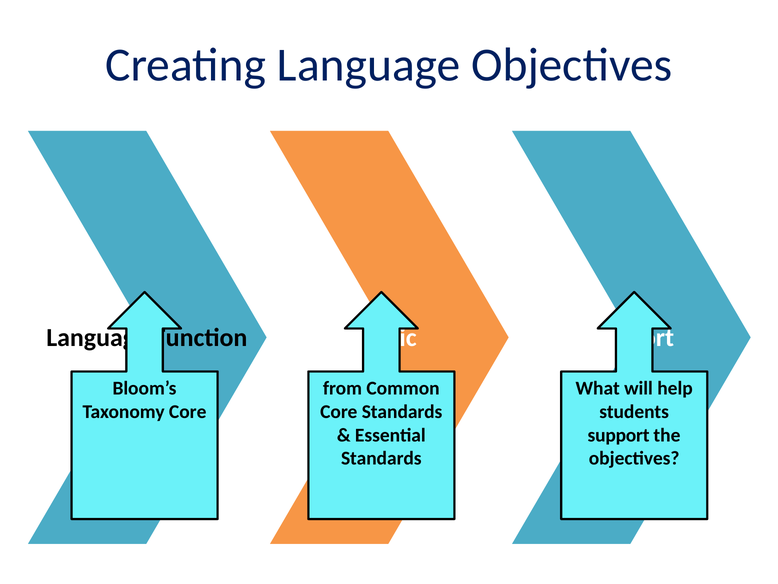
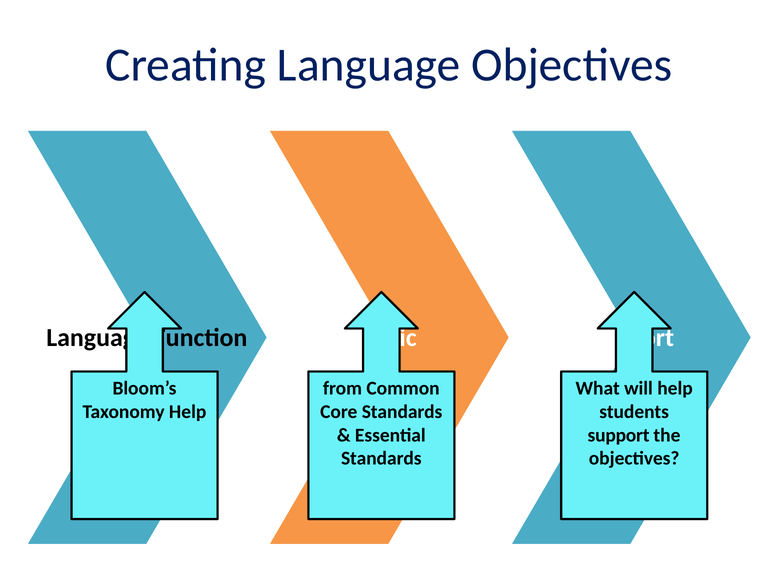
Taxonomy Core: Core -> Help
